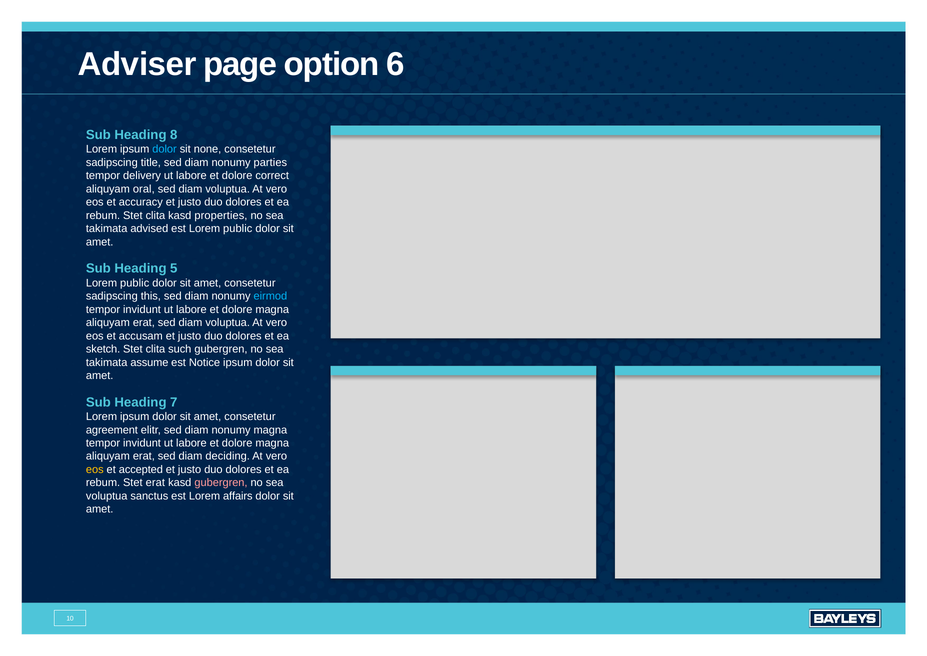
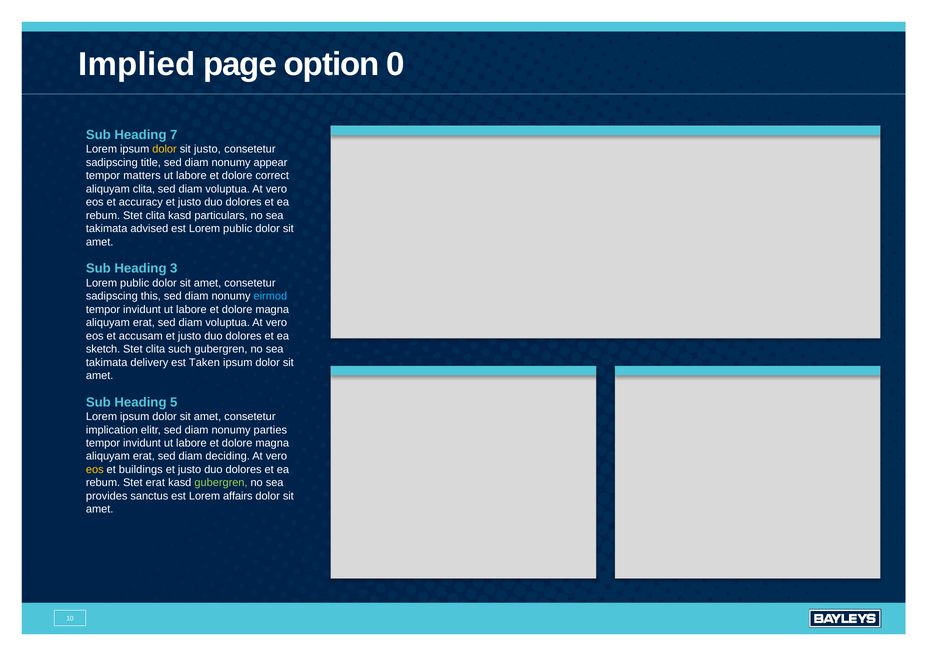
Adviser: Adviser -> Implied
6: 6 -> 0
8: 8 -> 7
dolor at (165, 149) colour: light blue -> yellow
sit none: none -> justo
parties: parties -> appear
delivery: delivery -> matters
aliquyam oral: oral -> clita
properties: properties -> particulars
5: 5 -> 3
assume: assume -> delivery
Notice: Notice -> Taken
7: 7 -> 5
agreement: agreement -> implication
nonumy magna: magna -> parties
accepted: accepted -> buildings
gubergren at (221, 483) colour: pink -> light green
voluptua at (107, 496): voluptua -> provides
